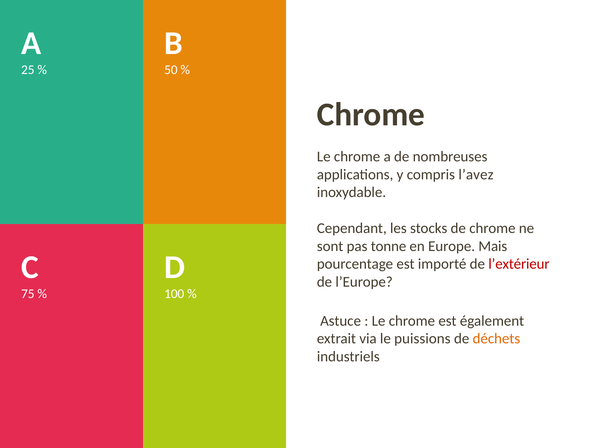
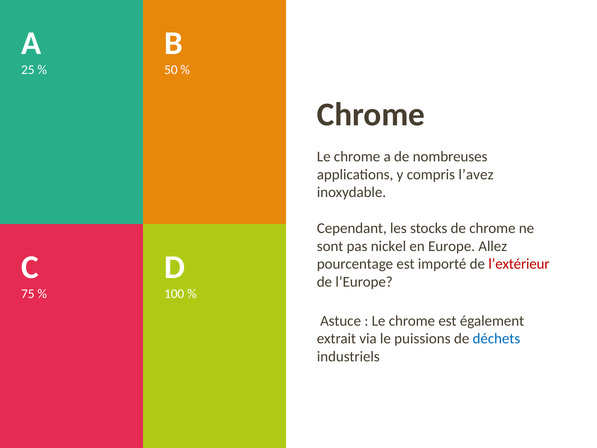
tonne: tonne -> nickel
Mais: Mais -> Allez
déchets colour: orange -> blue
